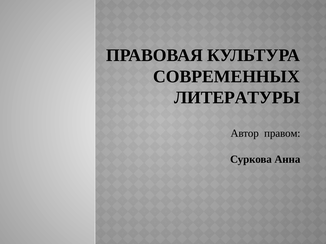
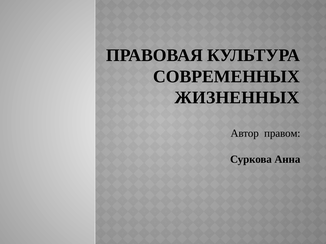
ЛИТЕРАТУРЫ: ЛИТЕРАТУРЫ -> ЖИЗНЕННЫХ
